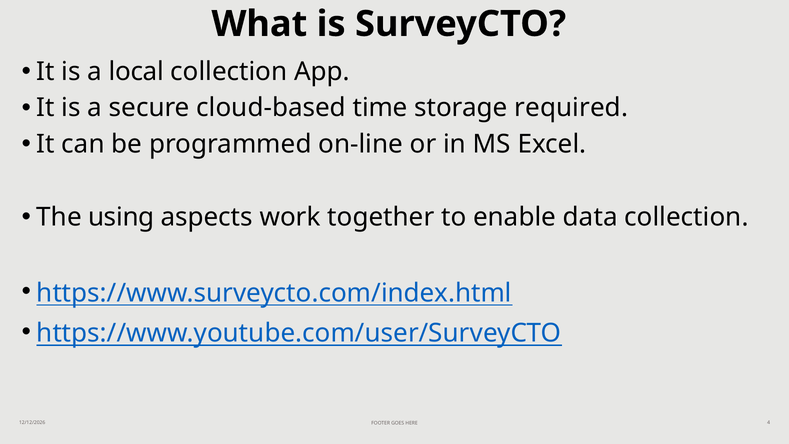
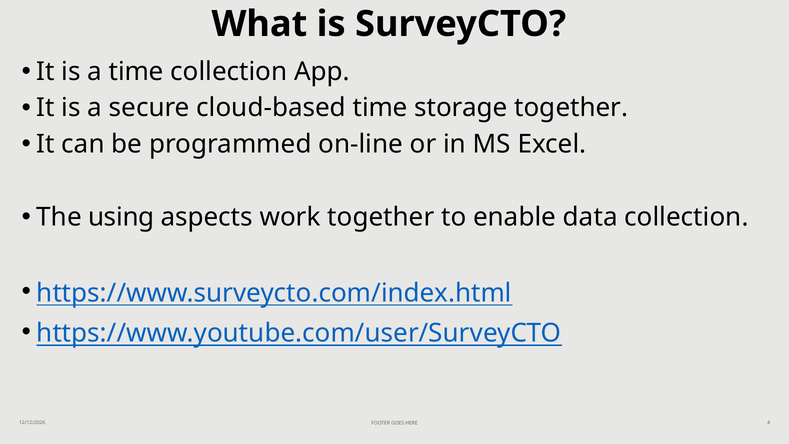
a local: local -> time
storage required: required -> together
